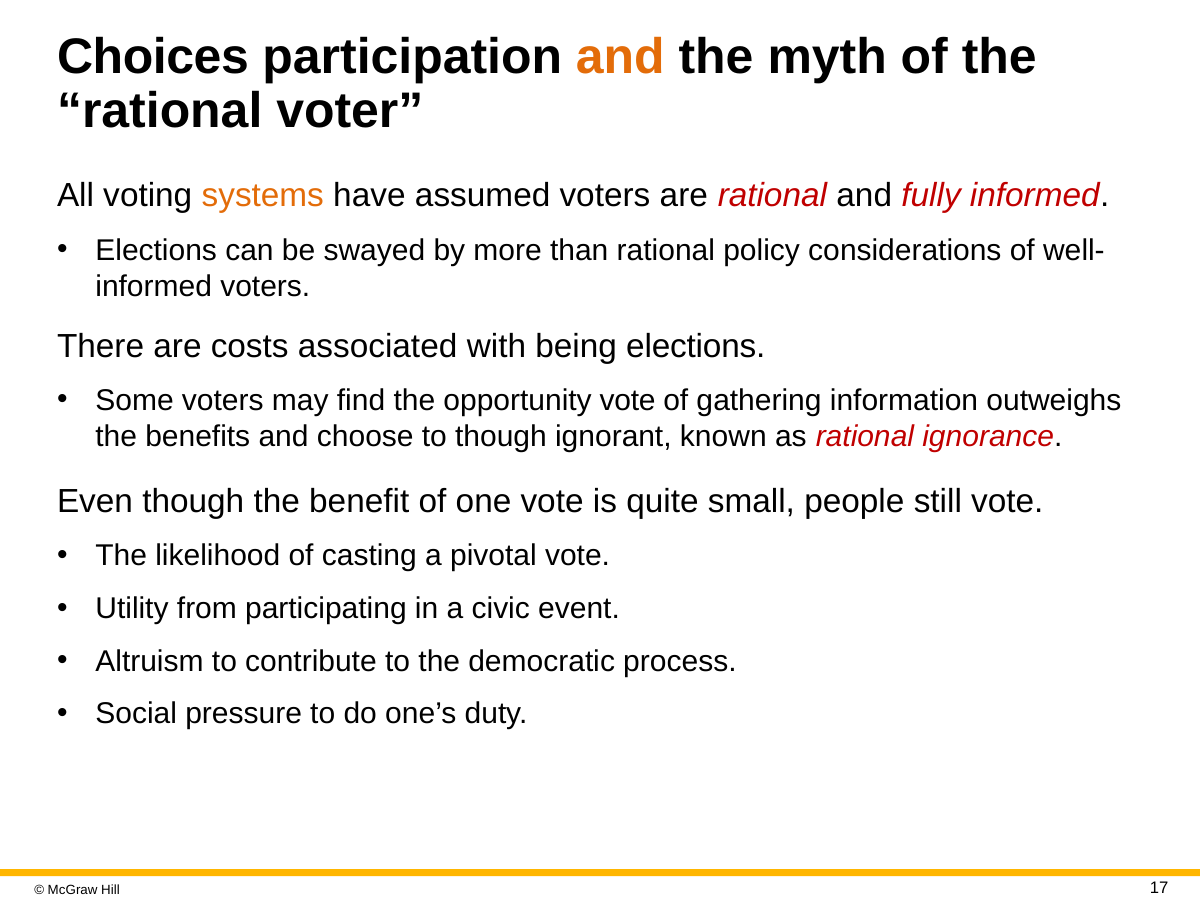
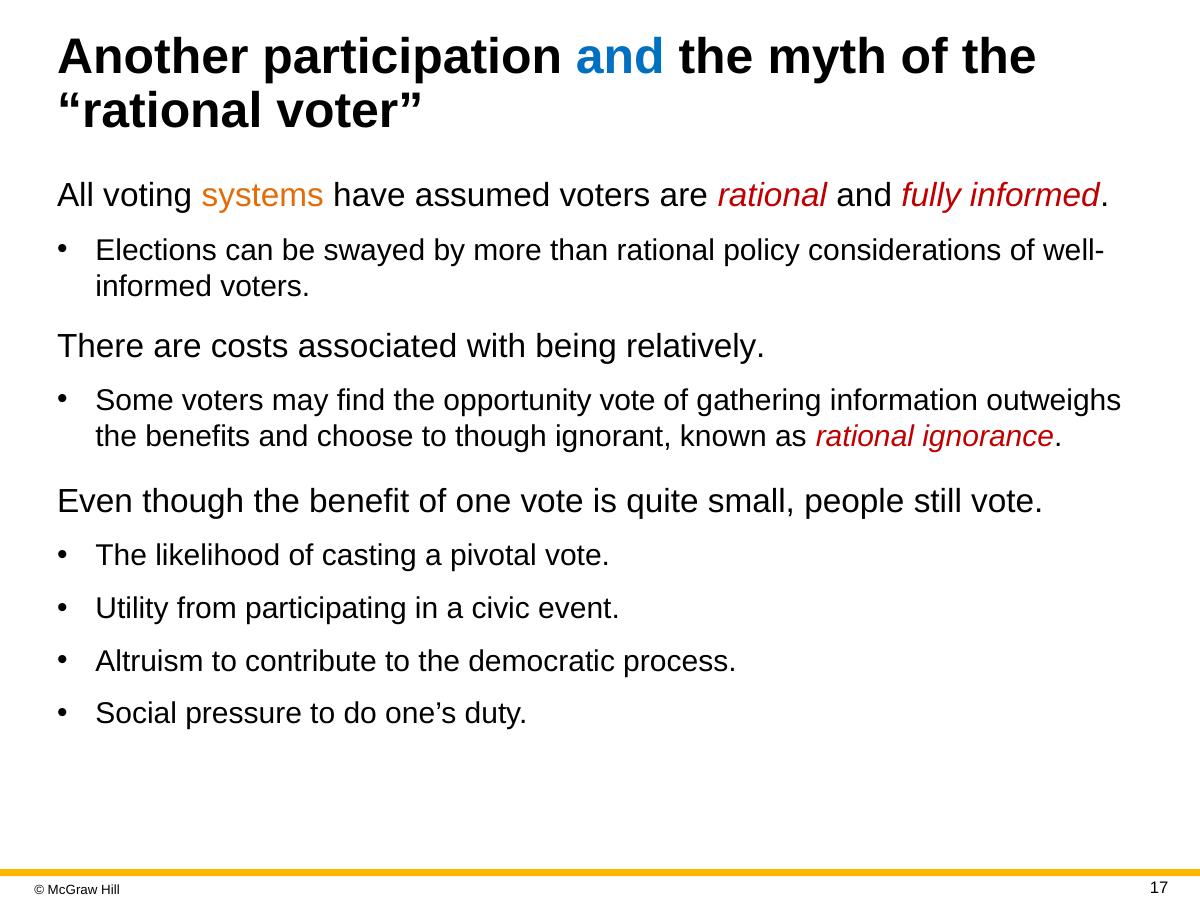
Choices: Choices -> Another
and at (620, 57) colour: orange -> blue
being elections: elections -> relatively
